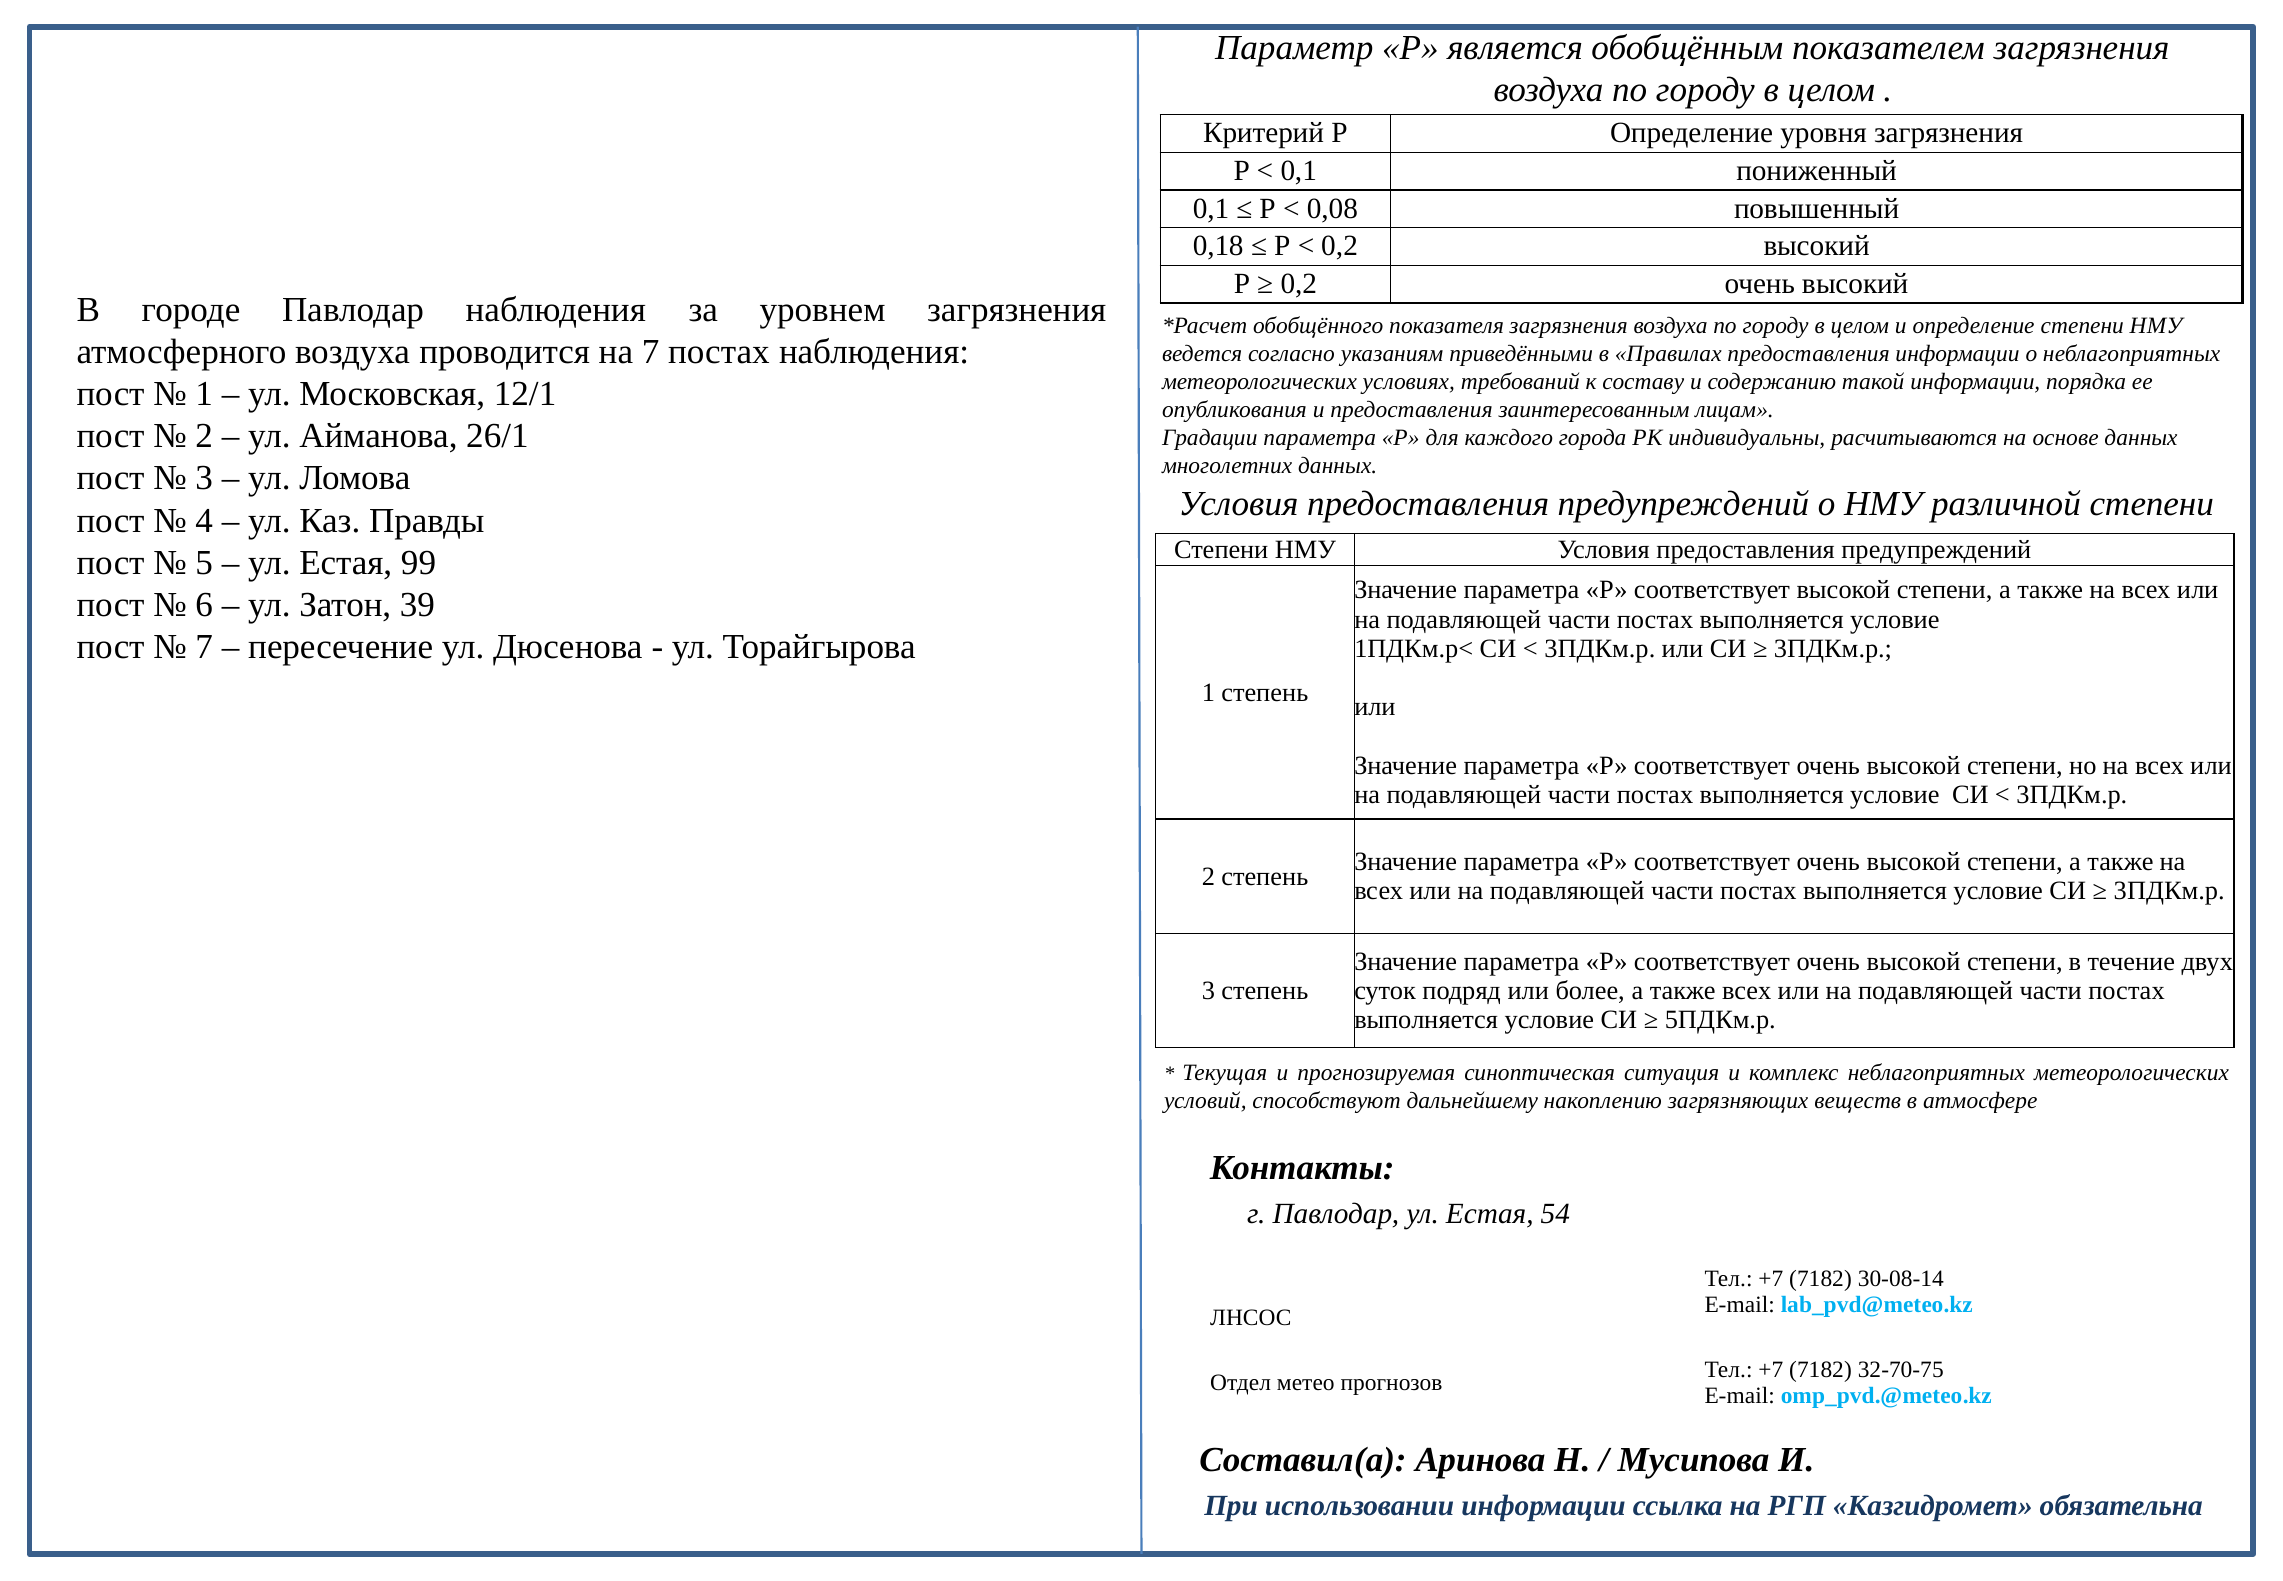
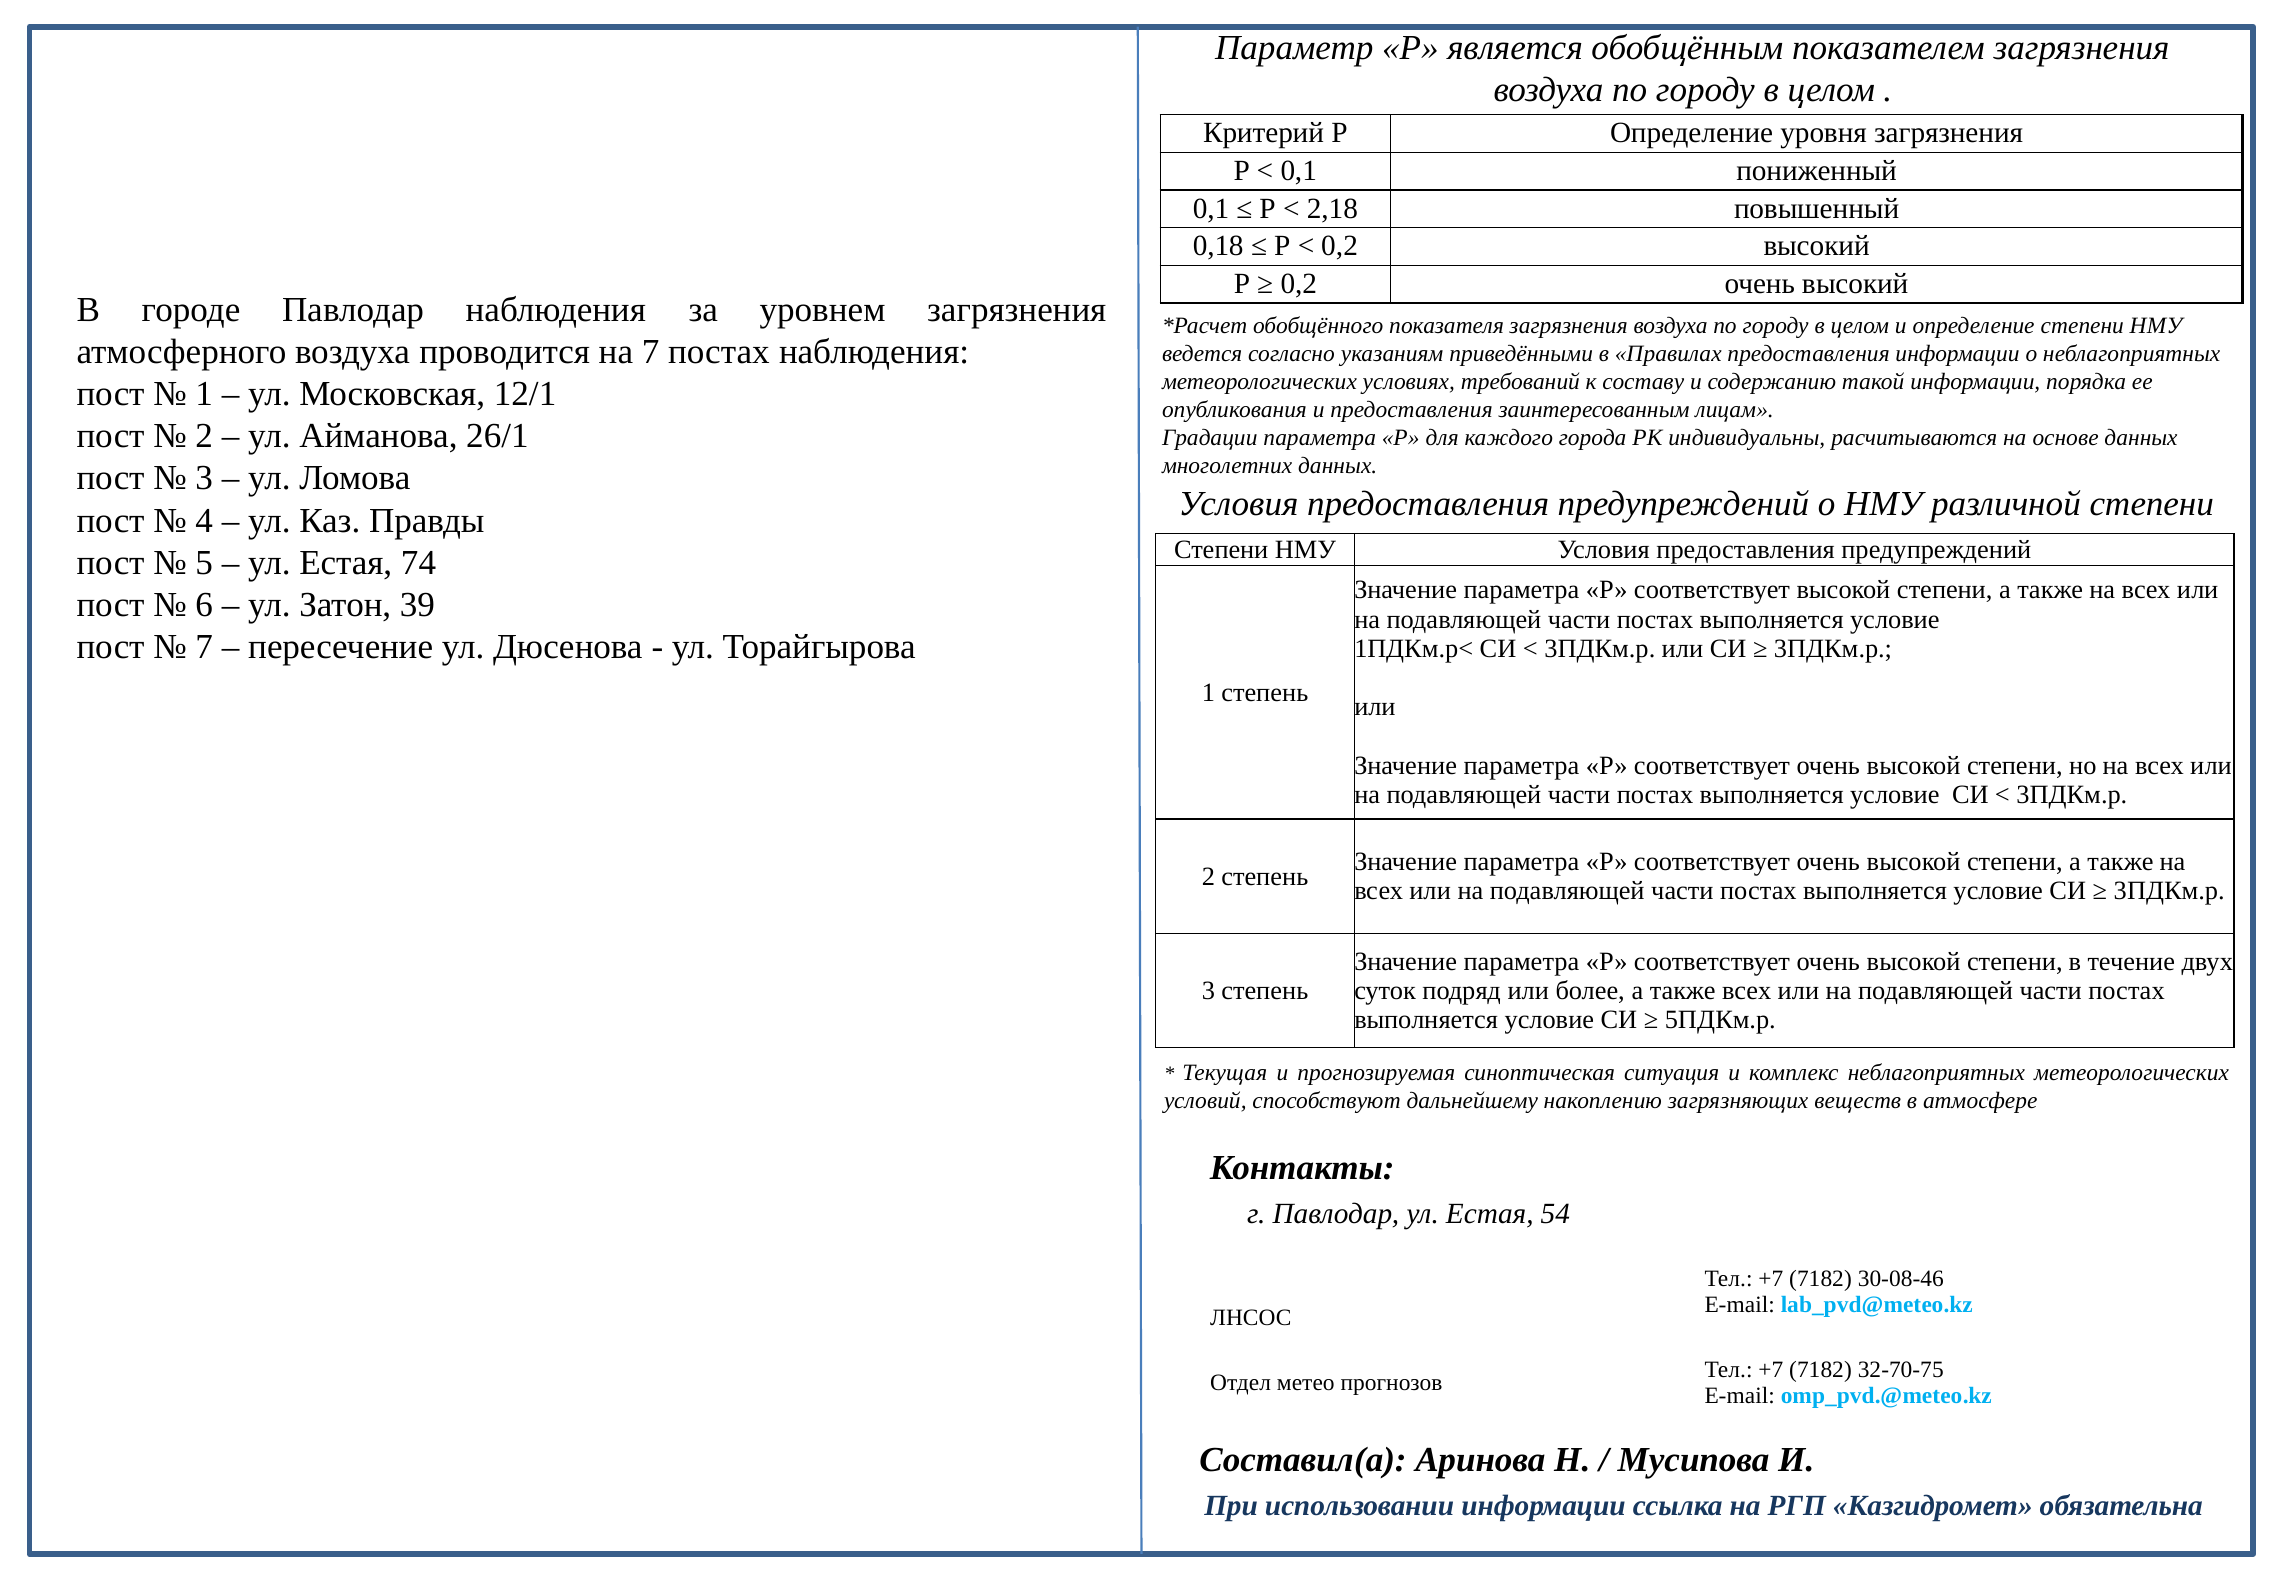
0,08: 0,08 -> 2,18
99: 99 -> 74
30-08-14: 30-08-14 -> 30-08-46
